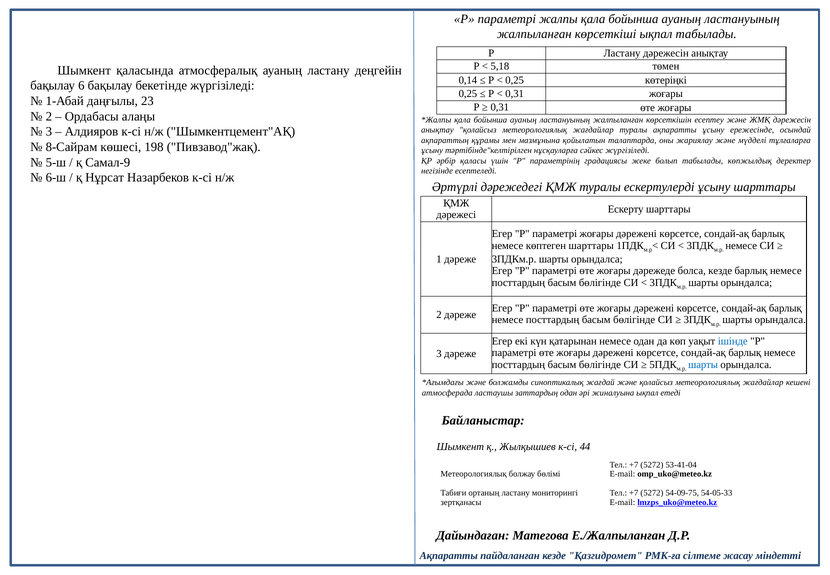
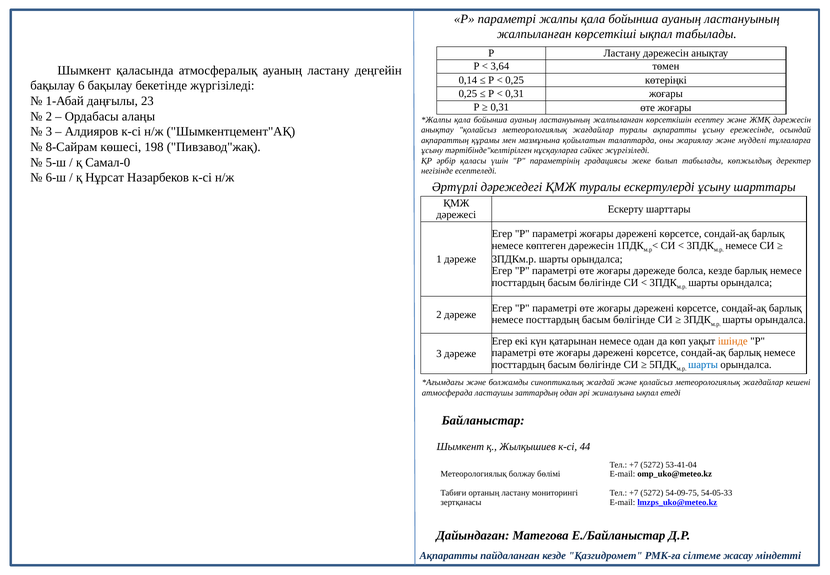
5,18: 5,18 -> 3,64
Самал-9: Самал-9 -> Самал-0
көптеген шарттары: шарттары -> дәрежесін
ішінде colour: blue -> orange
Е./Жалпыланған: Е./Жалпыланған -> Е./Байланыстар
